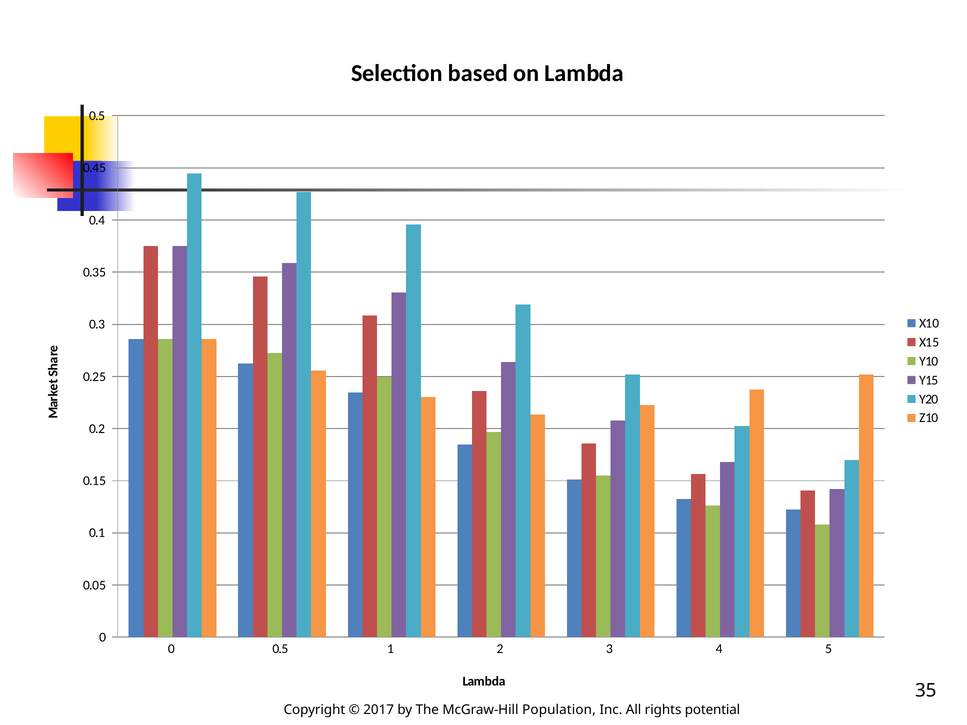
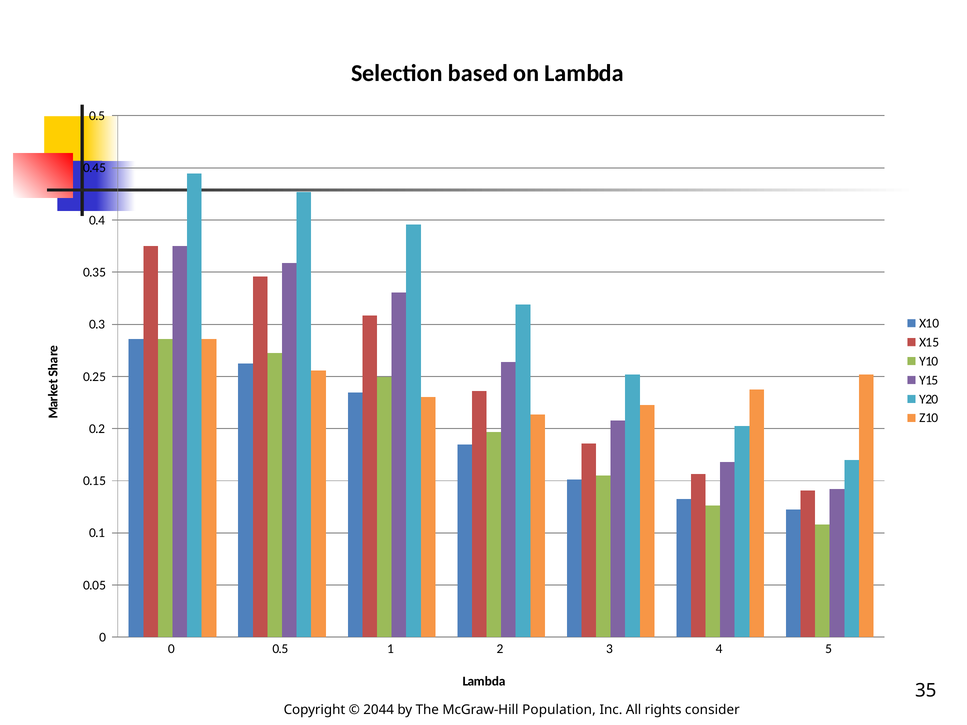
2017: 2017 -> 2044
potential: potential -> consider
